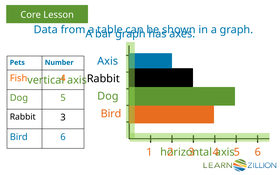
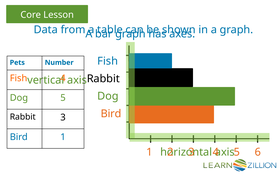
Axis at (108, 61): Axis -> Fish
Bird 6: 6 -> 1
